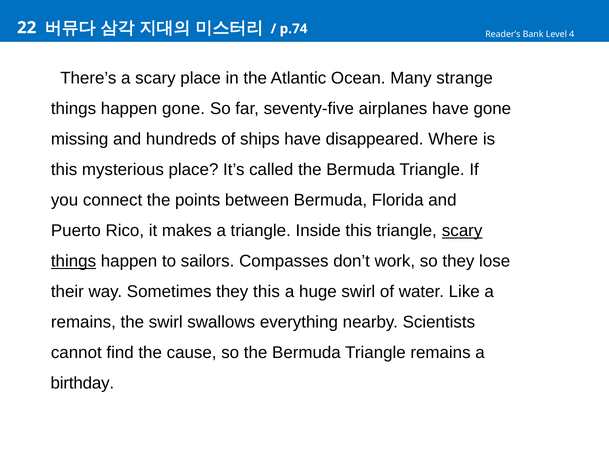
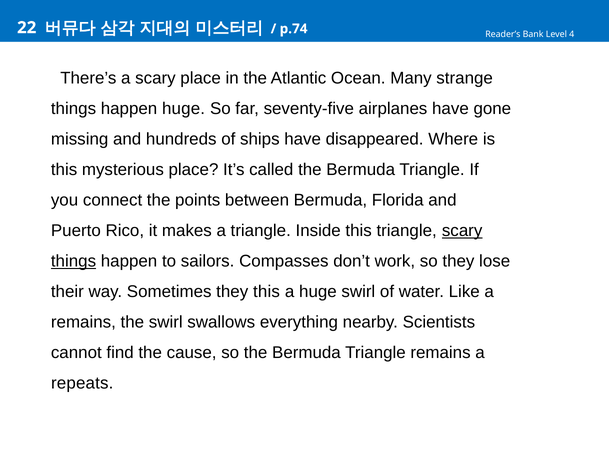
happen gone: gone -> huge
birthday: birthday -> repeats
